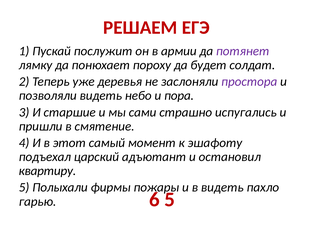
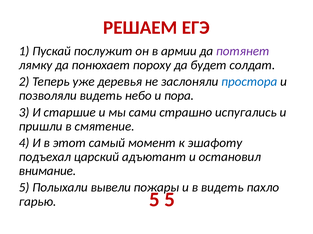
простора colour: purple -> blue
квартиру: квартиру -> внимание
фирмы: фирмы -> вывели
гарью 6: 6 -> 5
